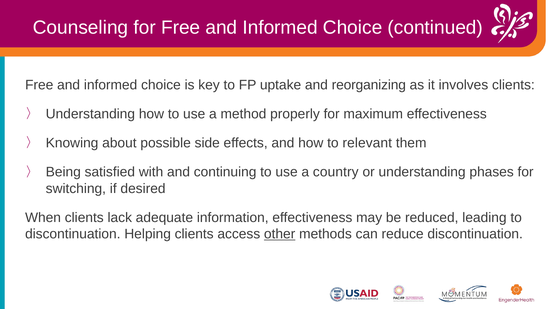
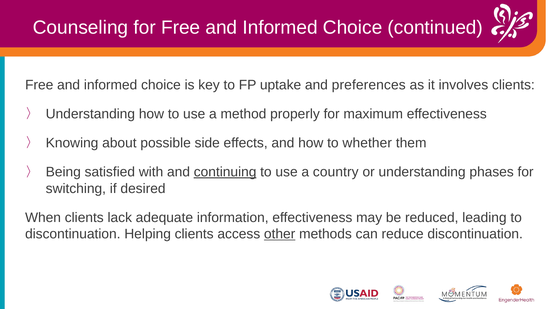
reorganizing: reorganizing -> preferences
relevant: relevant -> whether
continuing underline: none -> present
